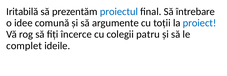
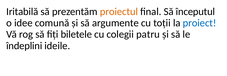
proiectul colour: blue -> orange
întrebare: întrebare -> începutul
încerce: încerce -> biletele
complet: complet -> îndeplini
